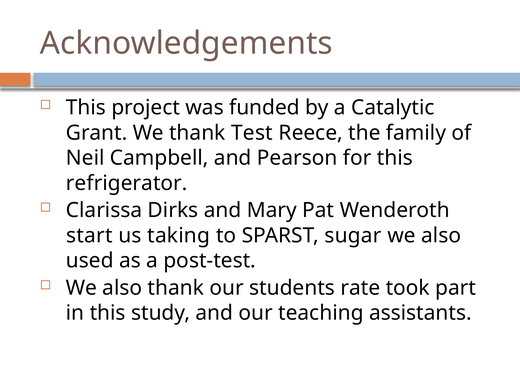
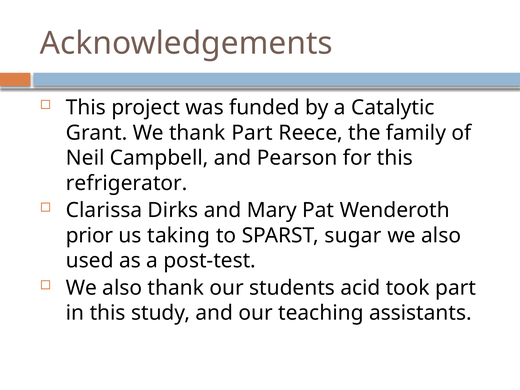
thank Test: Test -> Part
start: start -> prior
rate: rate -> acid
